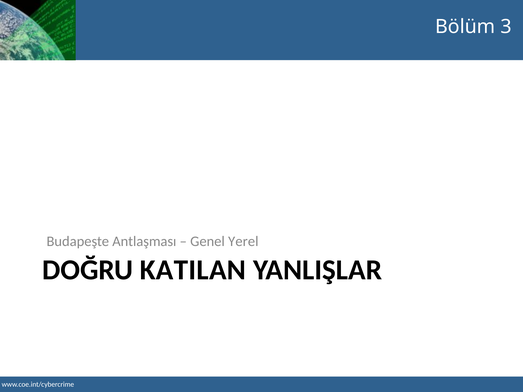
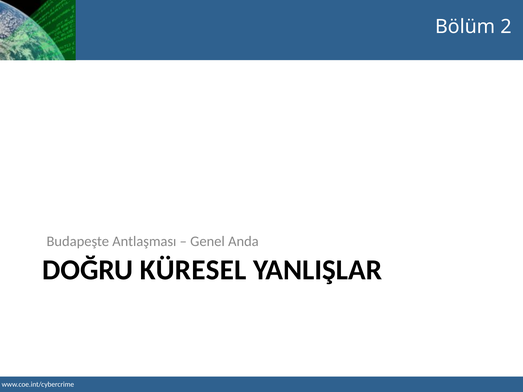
3: 3 -> 2
Yerel: Yerel -> Anda
KATILAN: KATILAN -> KÜRESEL
